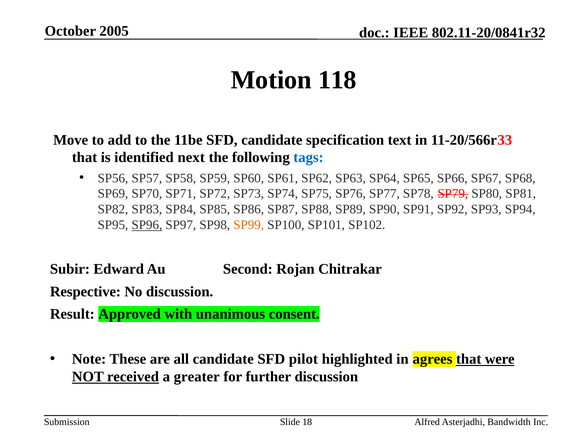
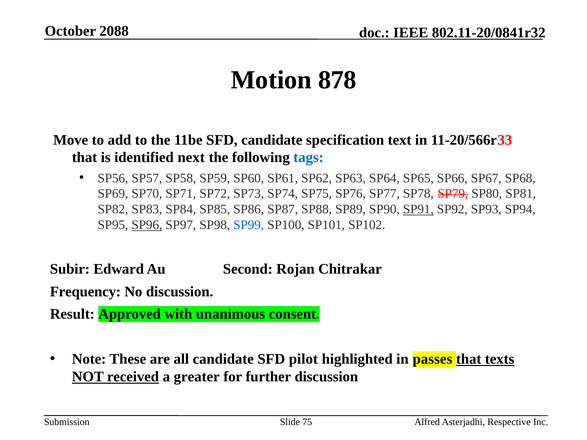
2005: 2005 -> 2088
118: 118 -> 878
SP91 underline: none -> present
SP99 colour: orange -> blue
Respective: Respective -> Frequency
agrees: agrees -> passes
were: were -> texts
18: 18 -> 75
Bandwidth: Bandwidth -> Respective
